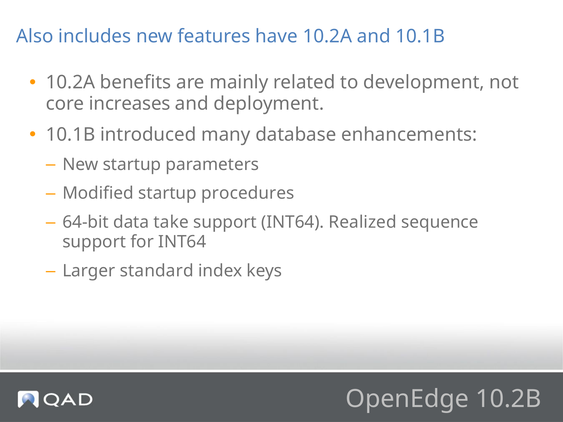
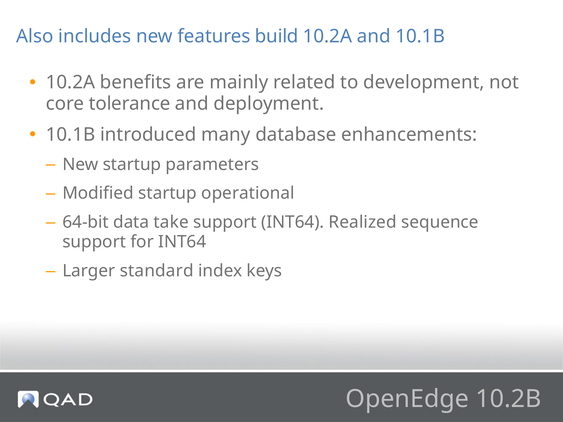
have: have -> build
increases: increases -> tolerance
procedures: procedures -> operational
